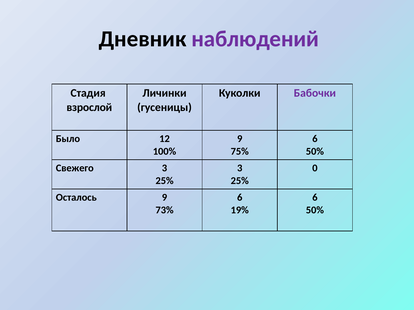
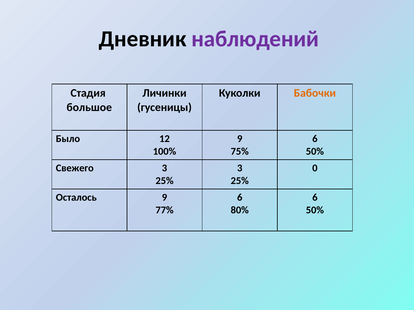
Бабочки colour: purple -> orange
взрослой: взрослой -> большое
73%: 73% -> 77%
19%: 19% -> 80%
